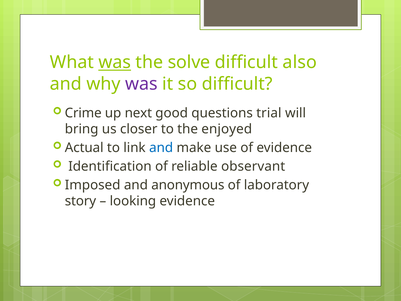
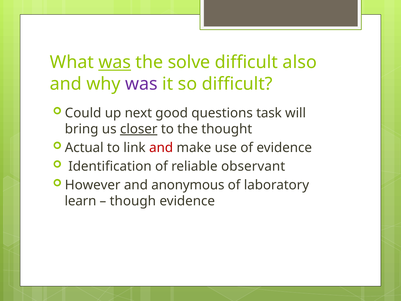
Crime: Crime -> Could
trial: trial -> task
closer underline: none -> present
enjoyed: enjoyed -> thought
and at (161, 148) colour: blue -> red
Imposed: Imposed -> However
story: story -> learn
looking: looking -> though
